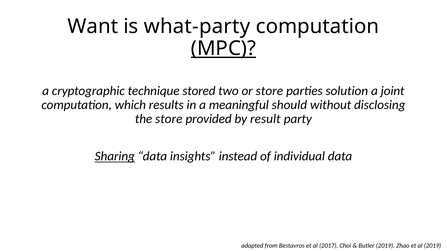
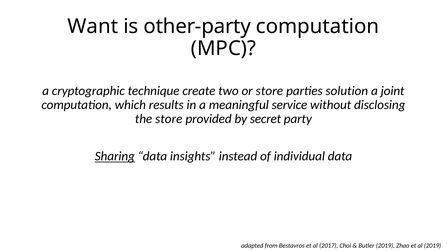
what-party: what-party -> other-party
MPC underline: present -> none
stored: stored -> create
should: should -> service
result: result -> secret
